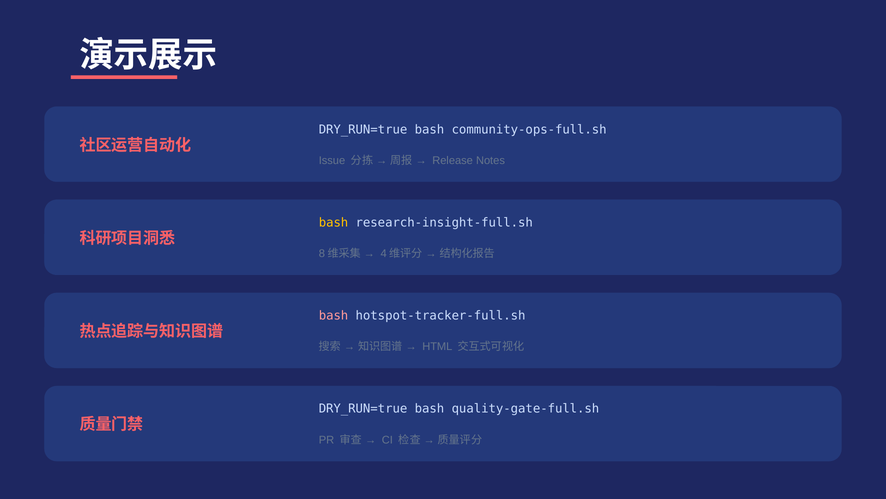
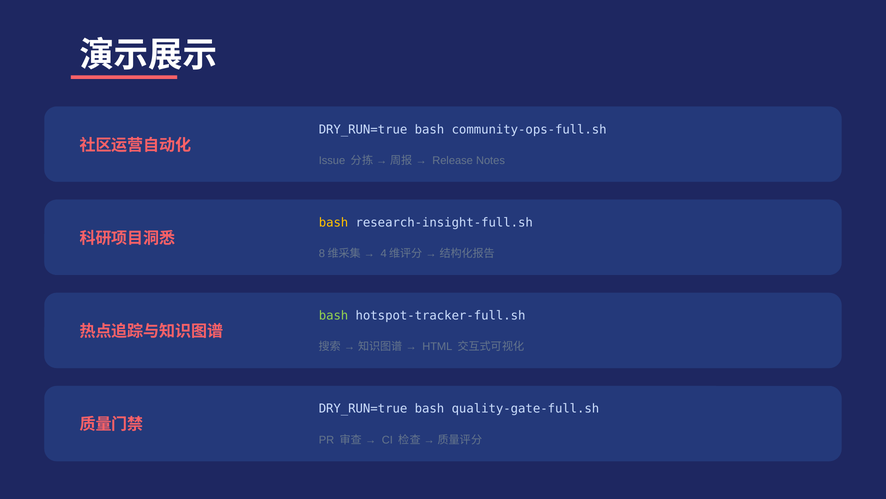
bash at (334, 315) colour: pink -> light green
